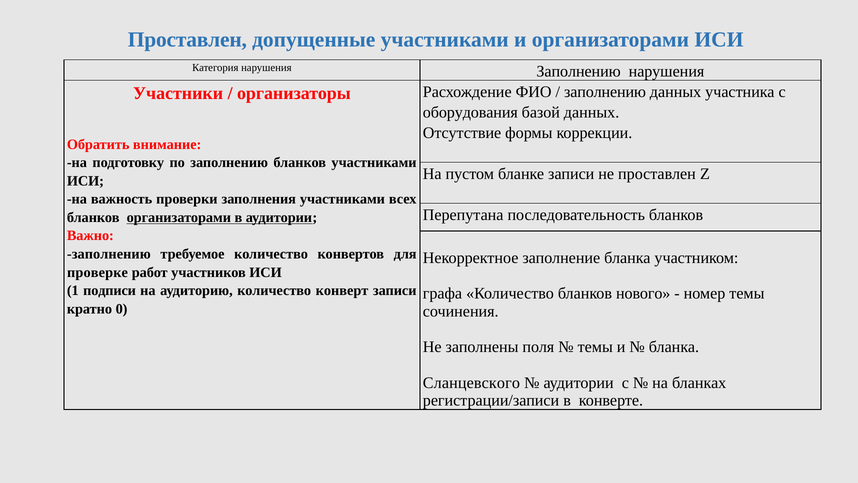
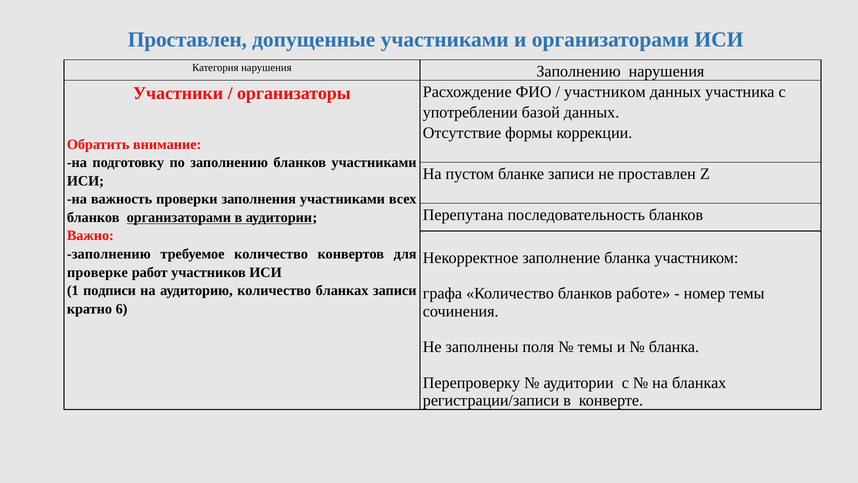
заполнению at (605, 92): заполнению -> участником
оборудования: оборудования -> употреблении
количество конверт: конверт -> бланках
нового: нового -> работе
0: 0 -> 6
Сланцевского: Сланцевского -> Перепроверку
